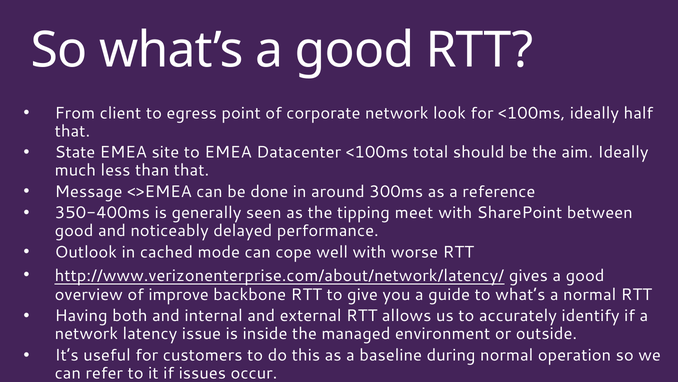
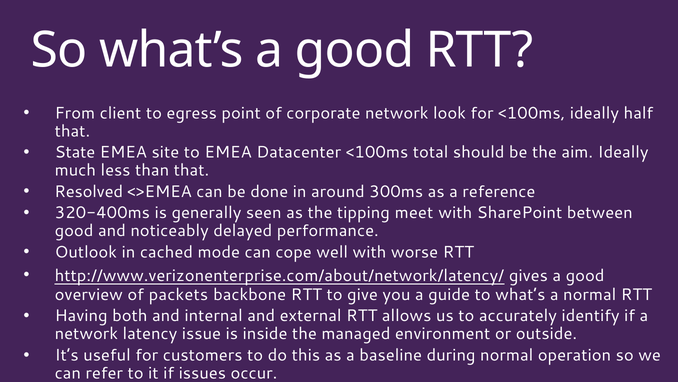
Message: Message -> Resolved
350-400ms: 350-400ms -> 320-400ms
improve: improve -> packets
